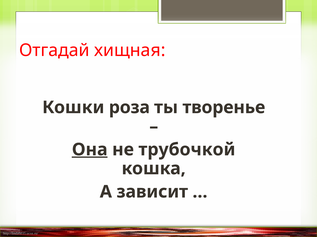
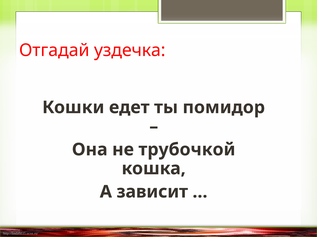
хищная: хищная -> уздечка
роза: роза -> едет
творенье: творенье -> помидор
Она underline: present -> none
